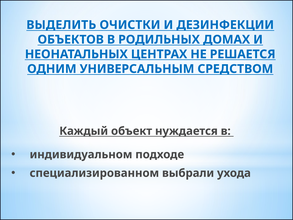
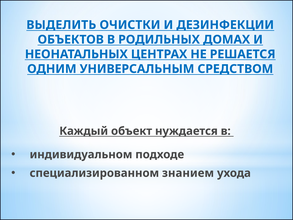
выбрали: выбрали -> знанием
